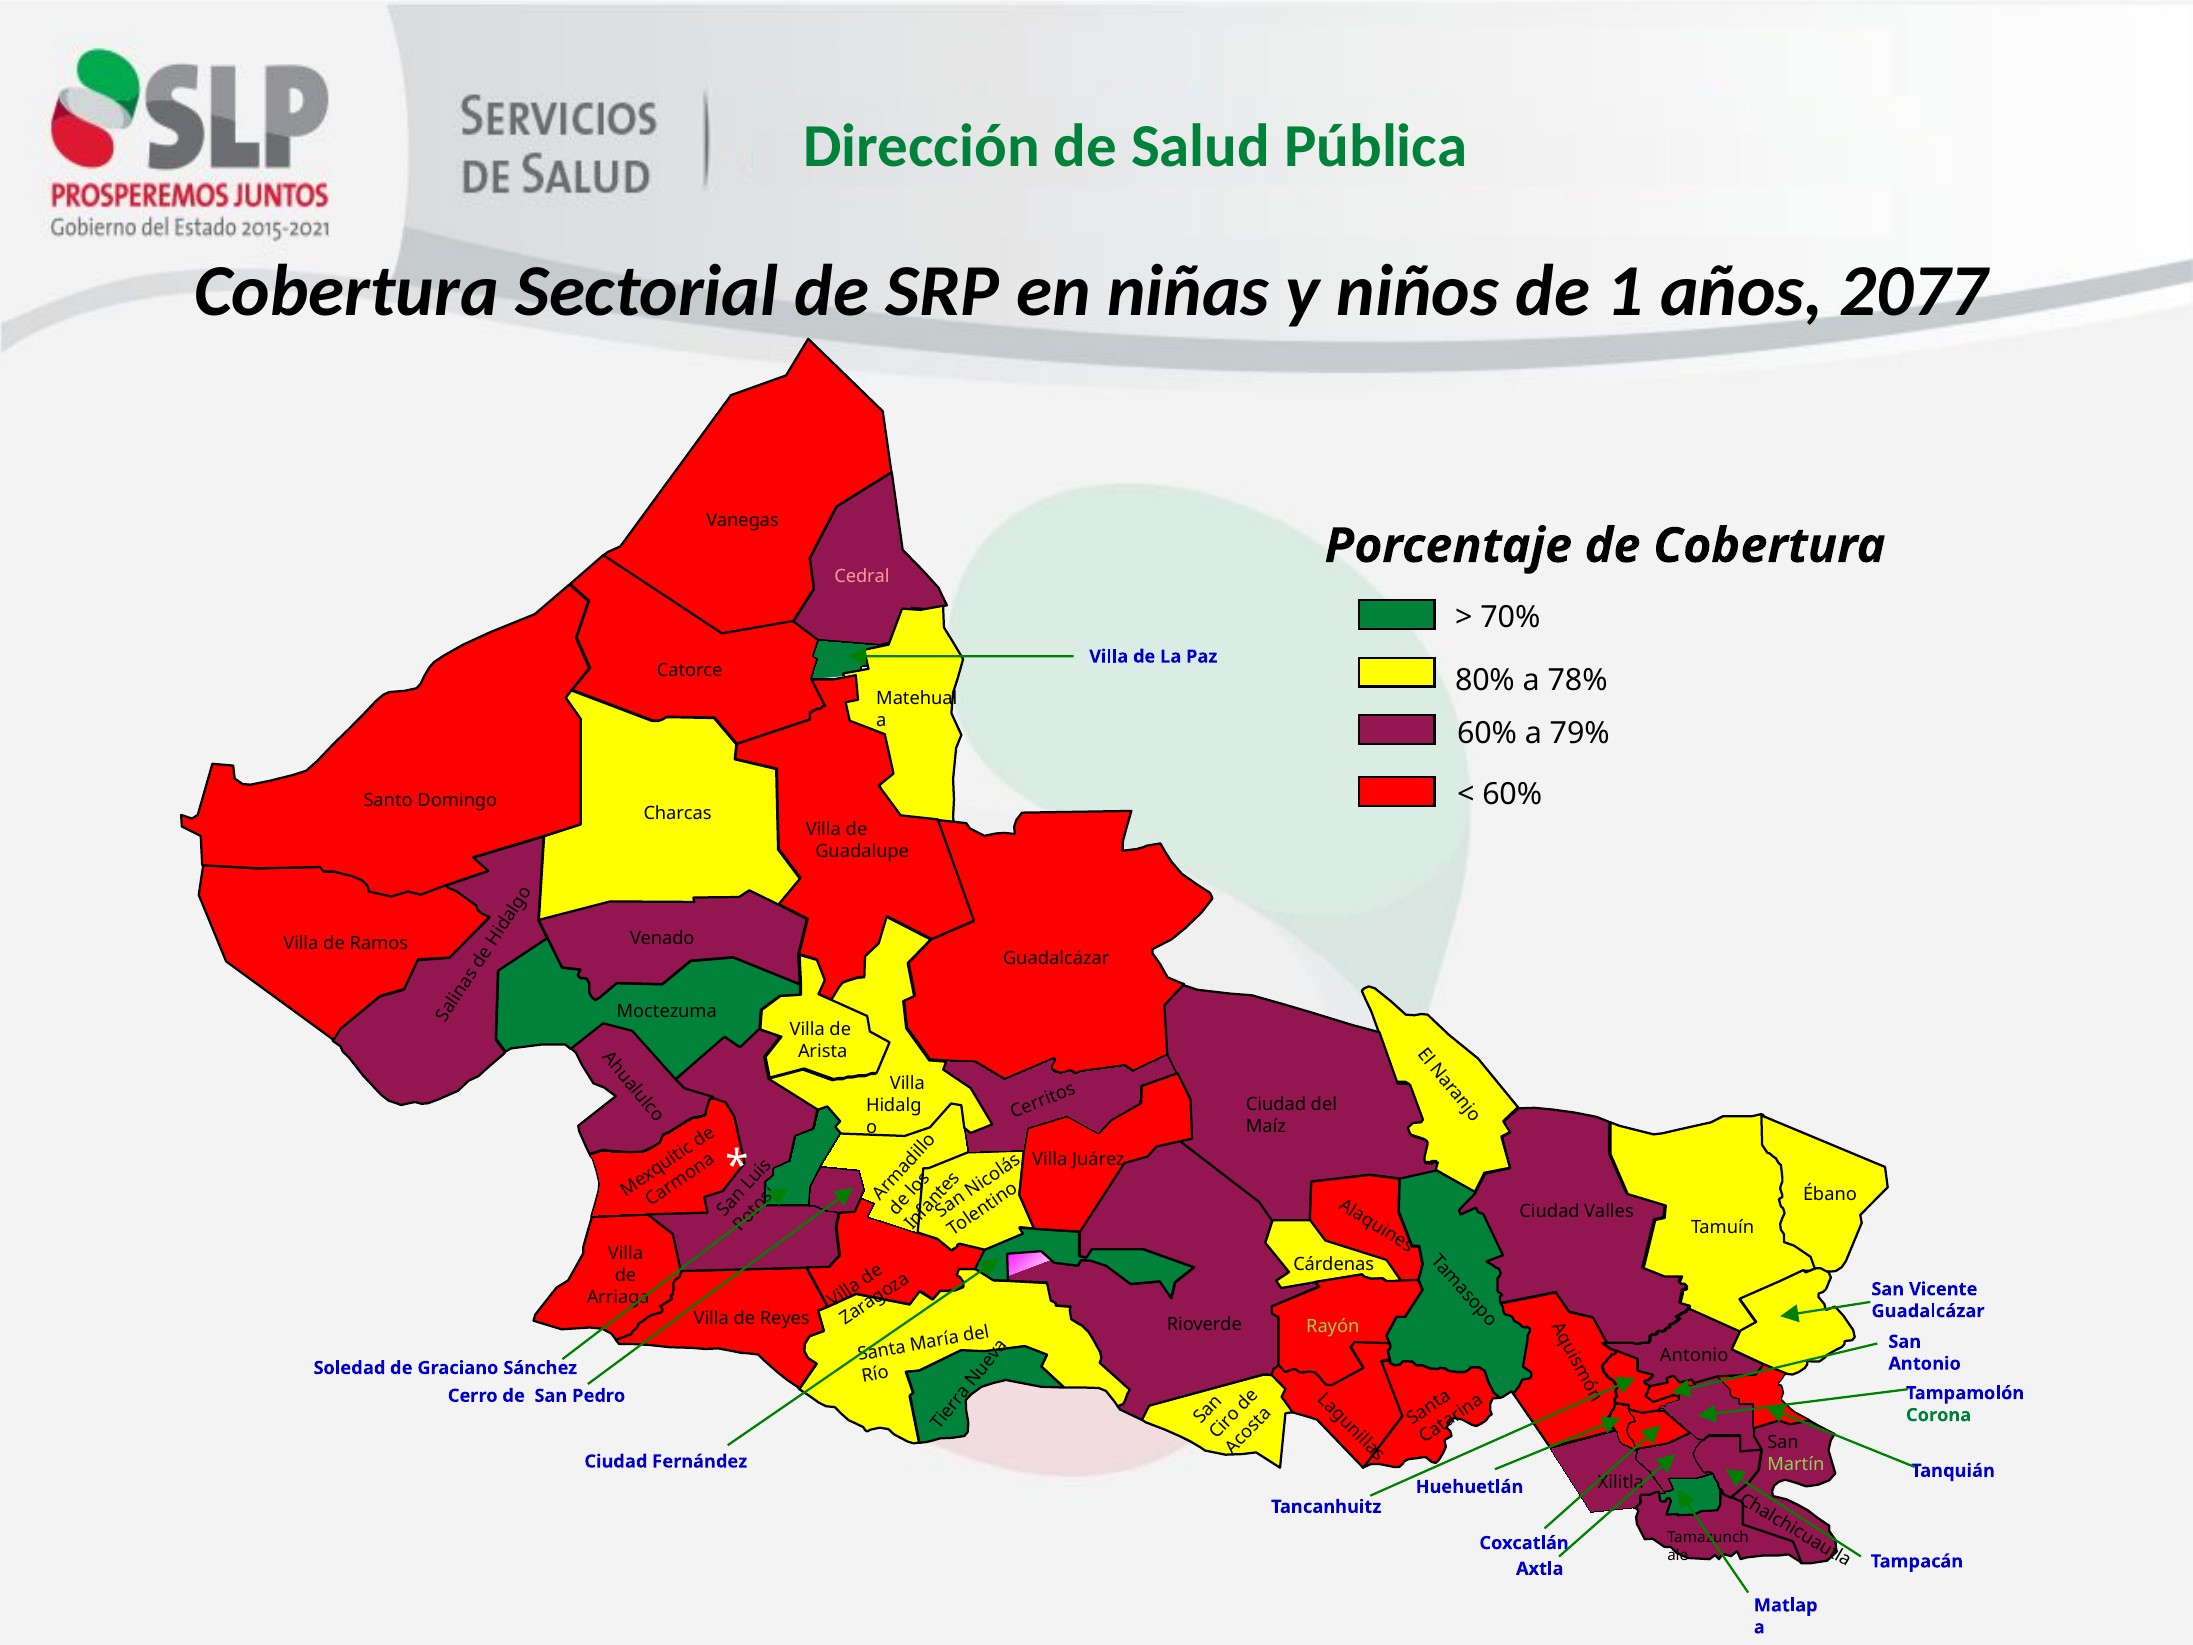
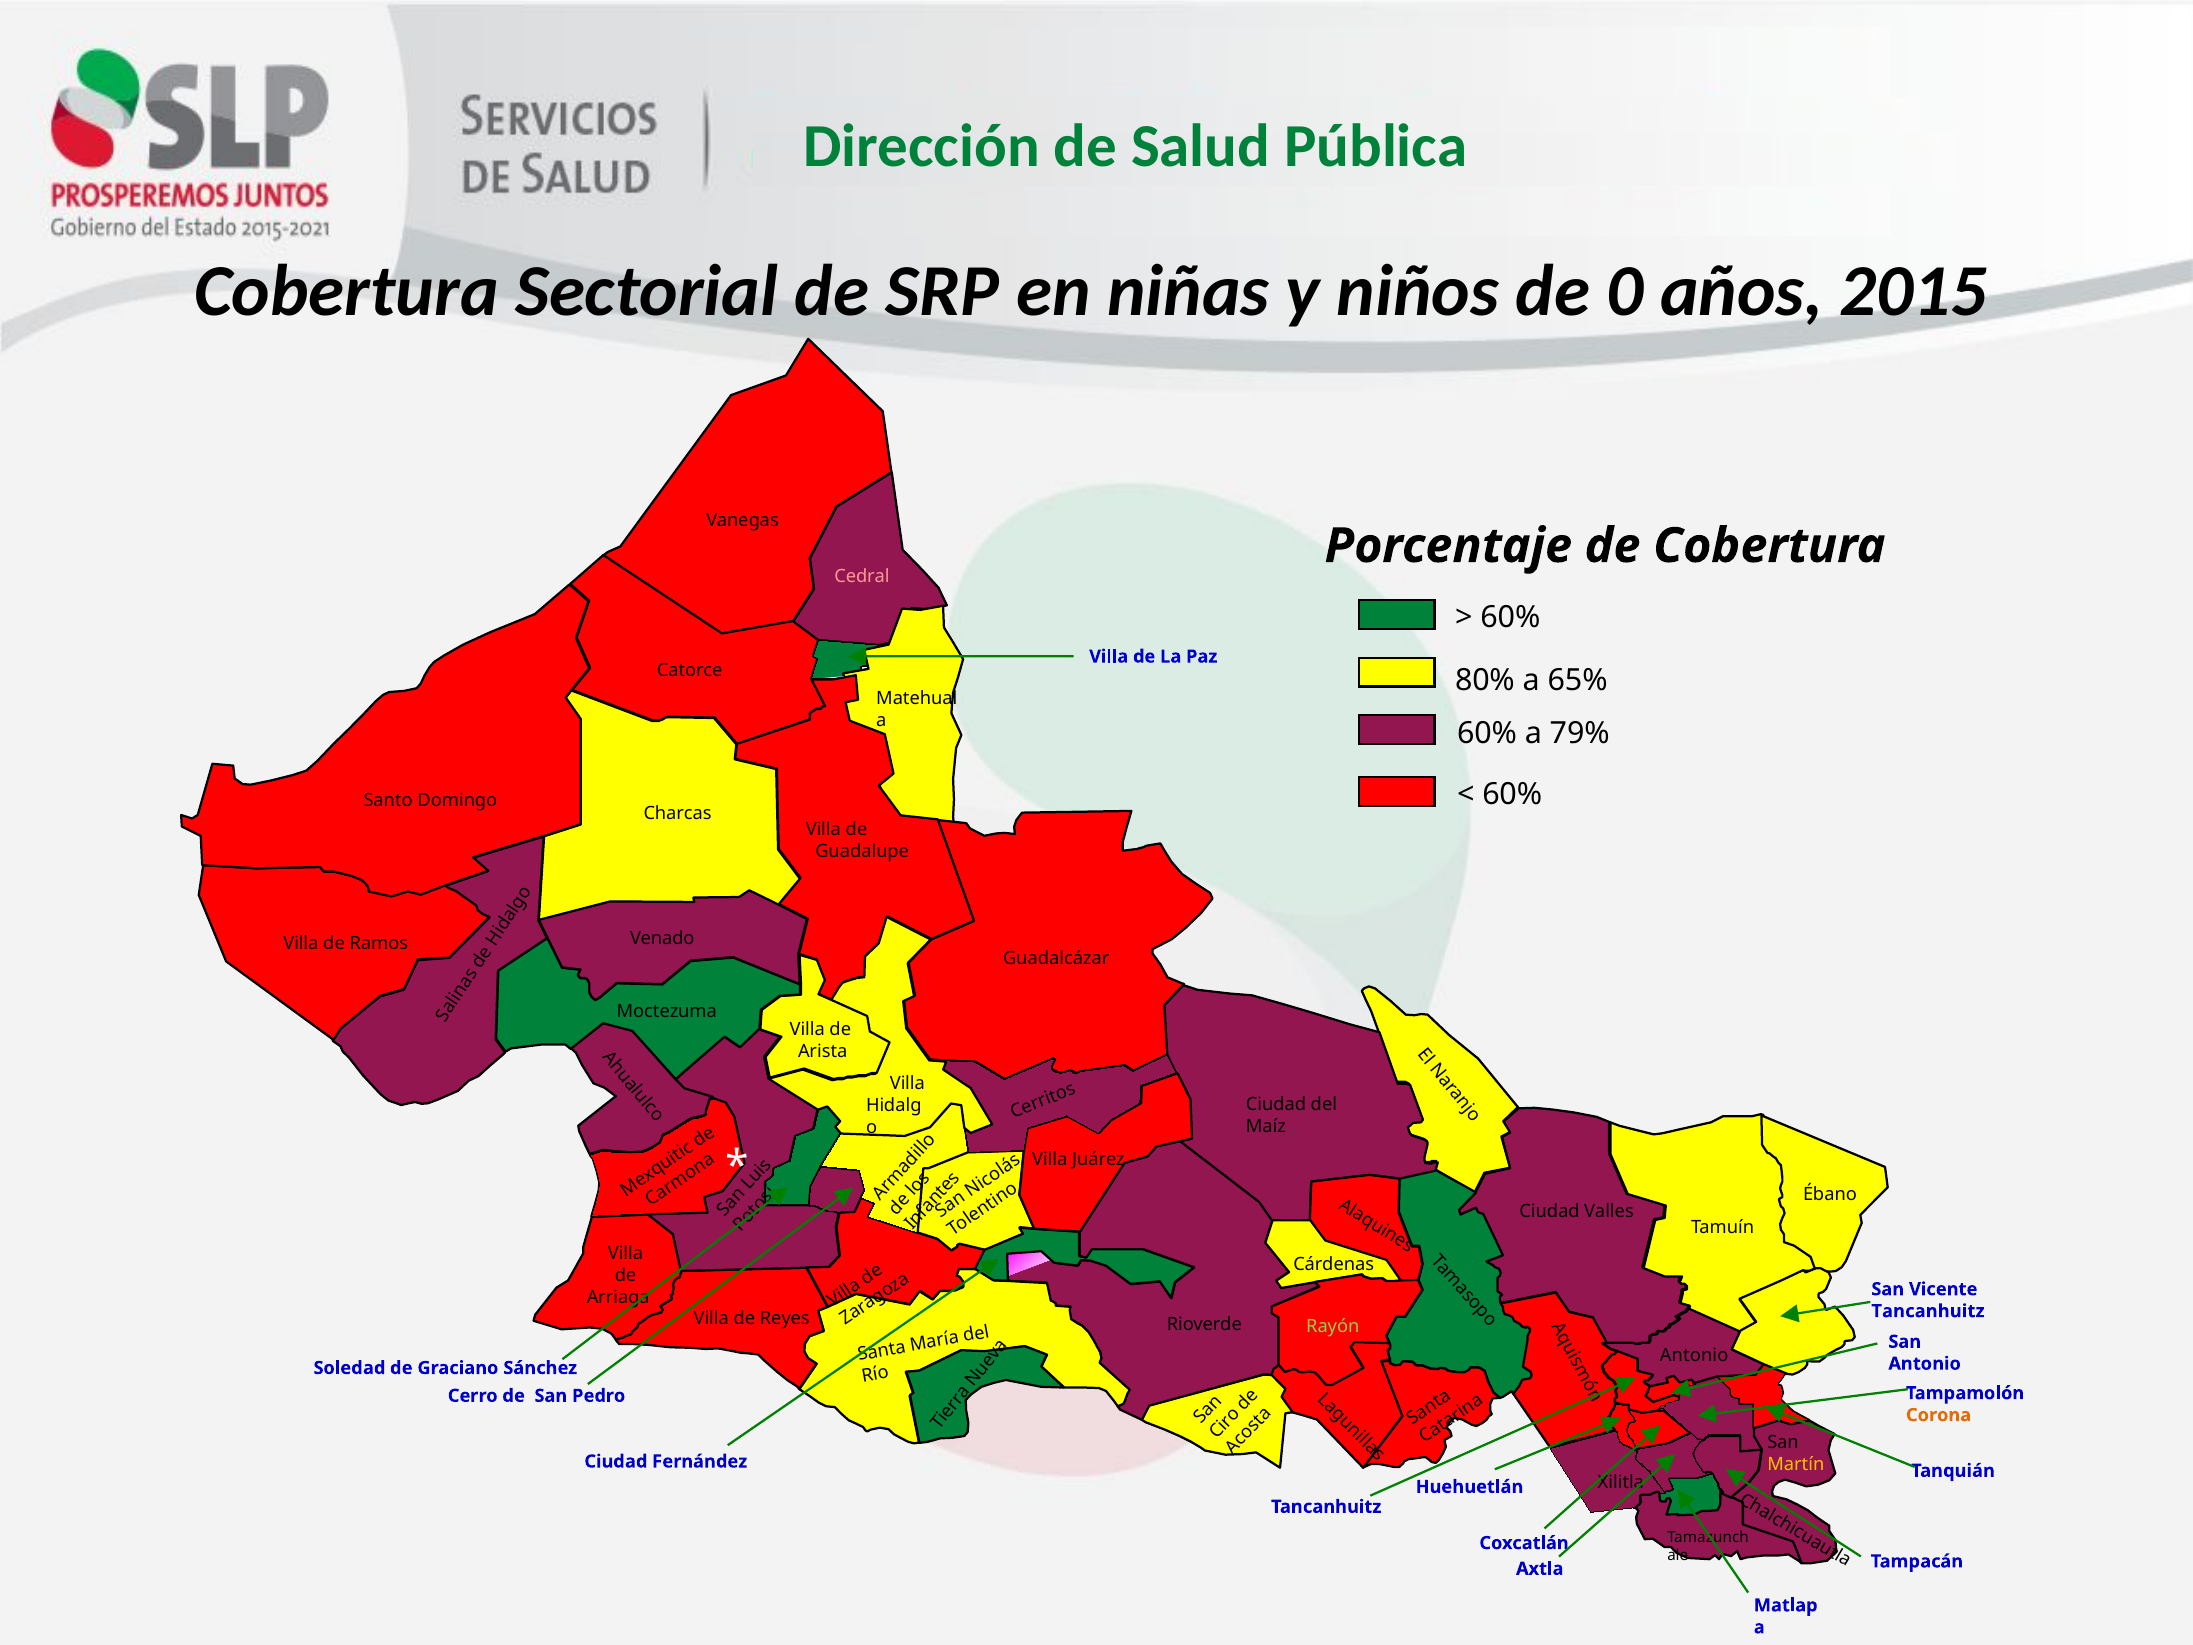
1: 1 -> 0
2077: 2077 -> 2015
70% at (1510, 617): 70% -> 60%
78%: 78% -> 65%
Guadalcázar at (1928, 1311): Guadalcázar -> Tancanhuitz
Corona colour: green -> orange
Martín colour: light green -> yellow
